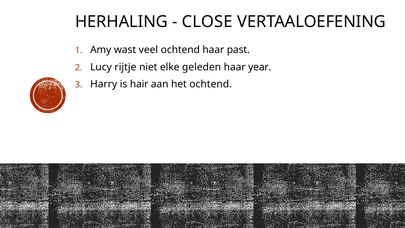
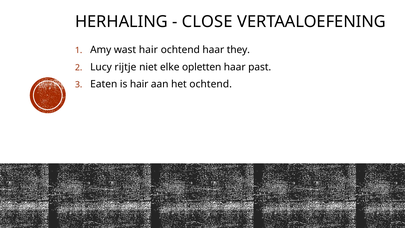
wast veel: veel -> hair
past: past -> they
geleden: geleden -> opletten
year: year -> past
Harry: Harry -> Eaten
